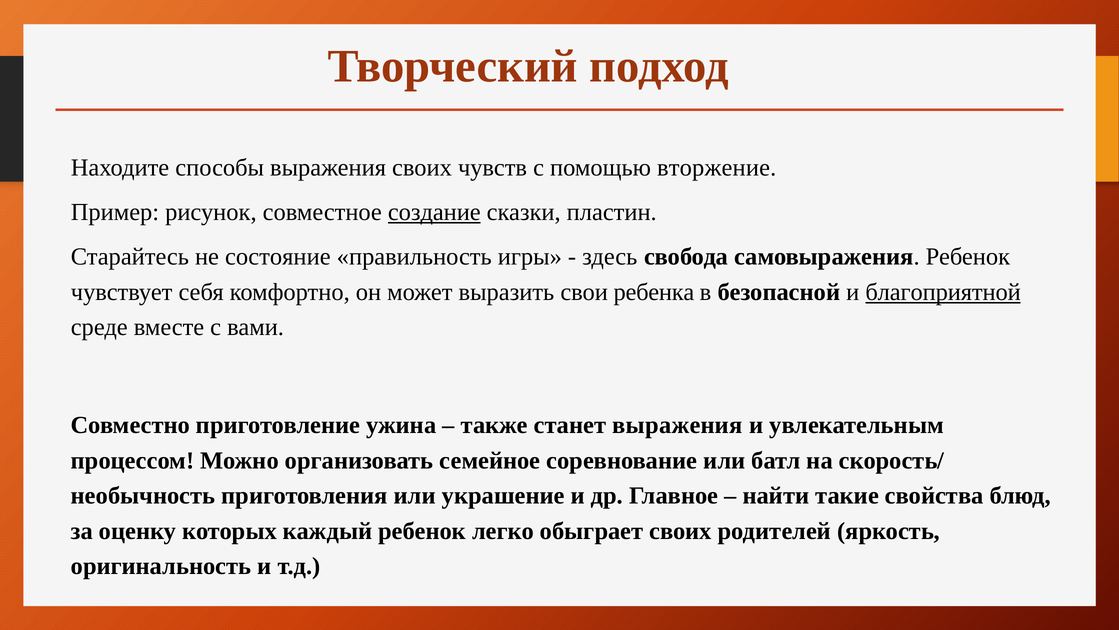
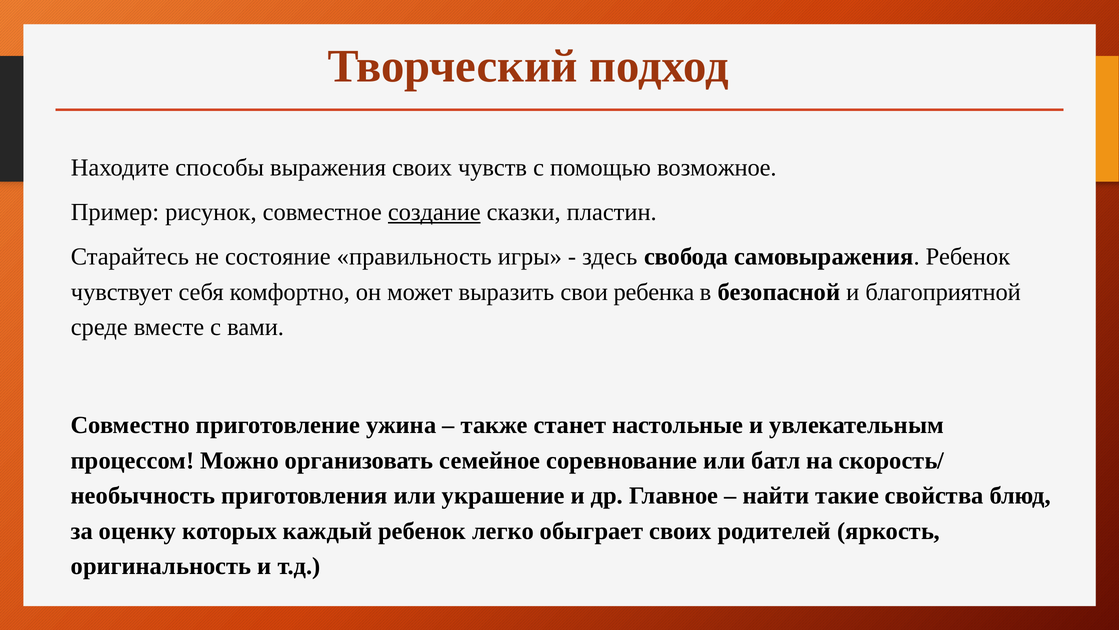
вторжение: вторжение -> возможное
благоприятной underline: present -> none
станет выражения: выражения -> настольные
